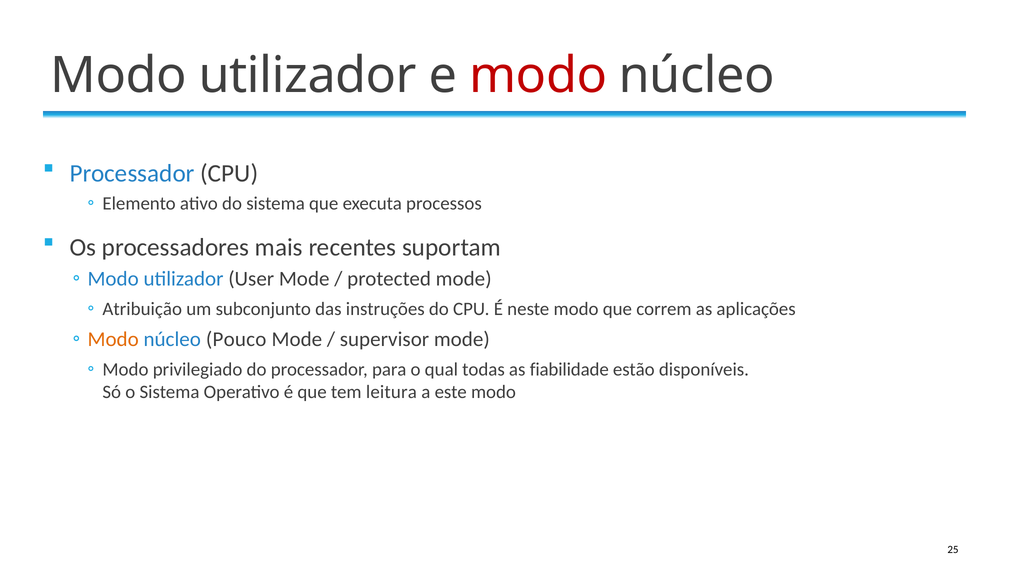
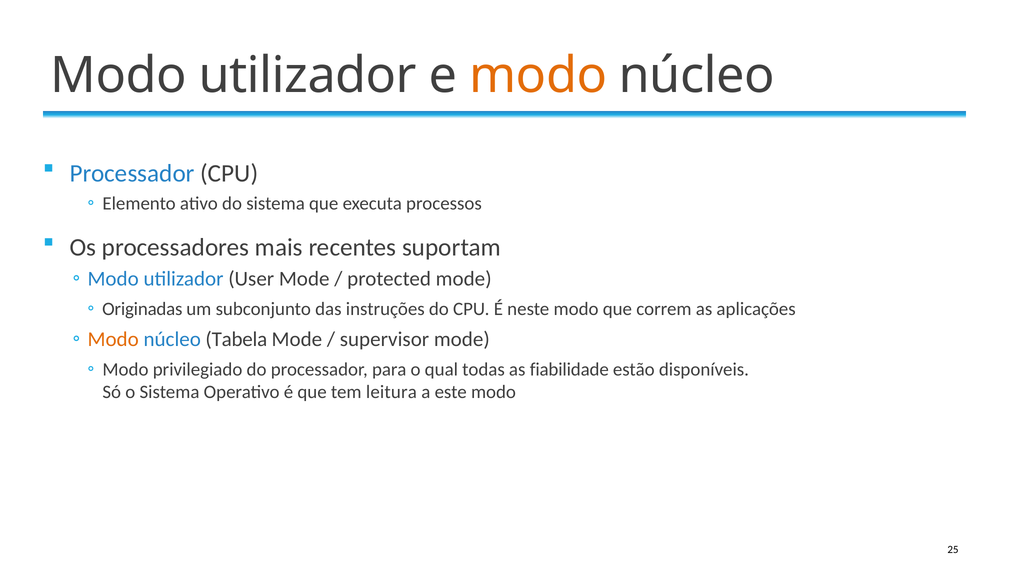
modo at (538, 76) colour: red -> orange
Atribuição: Atribuição -> Originadas
Pouco: Pouco -> Tabela
